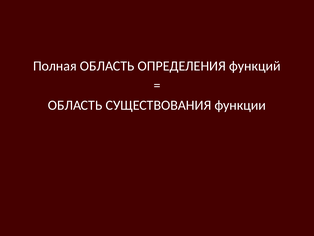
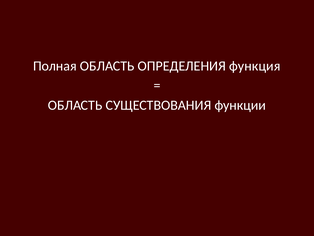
функций: функций -> функция
